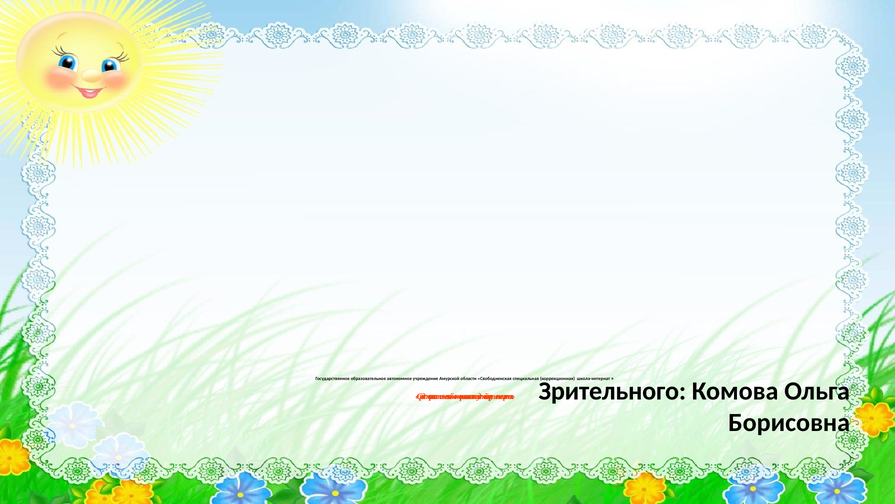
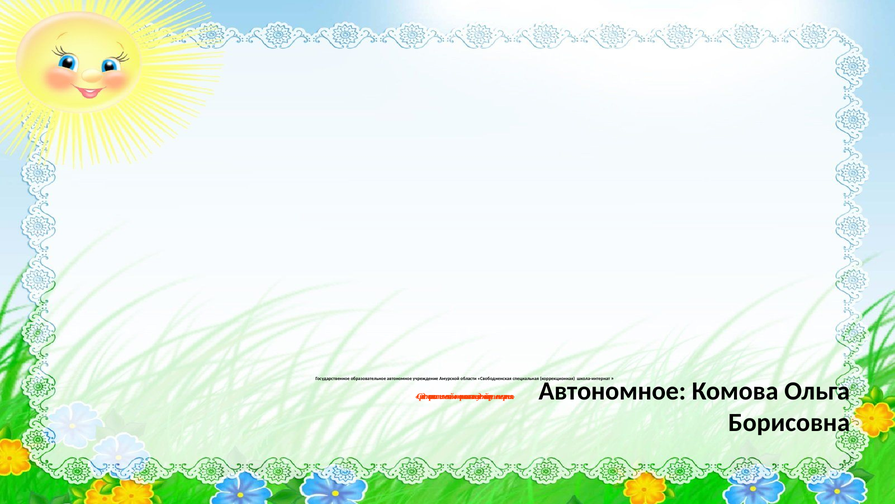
зрения Зрительного: Зрительного -> Автономное
